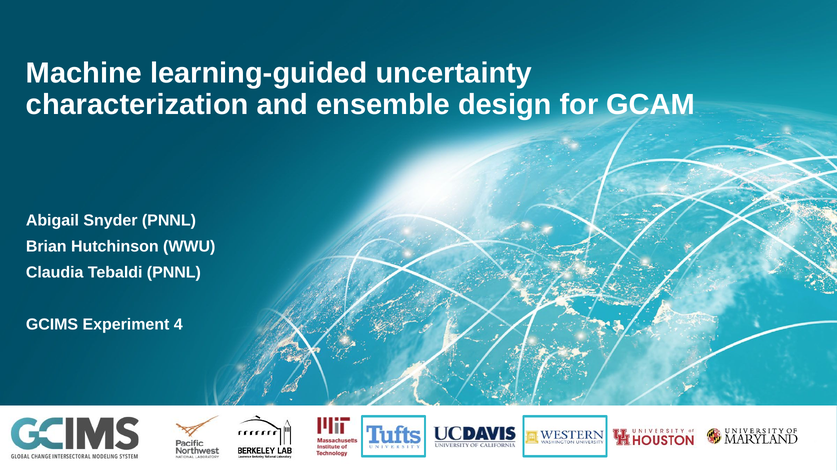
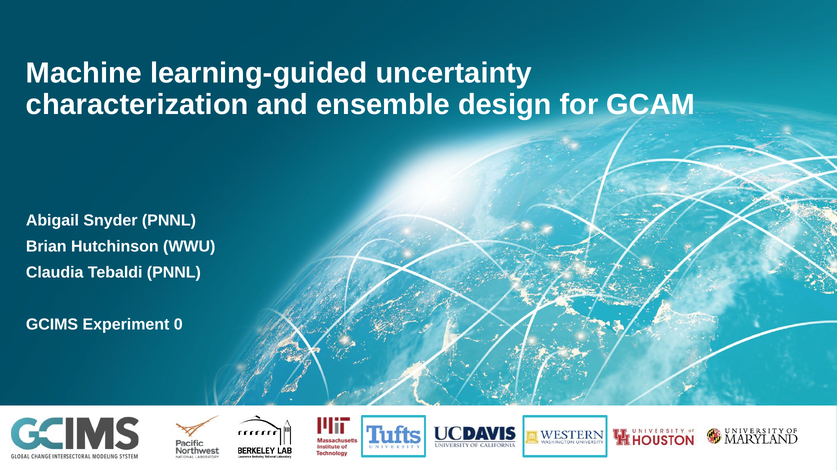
4: 4 -> 0
